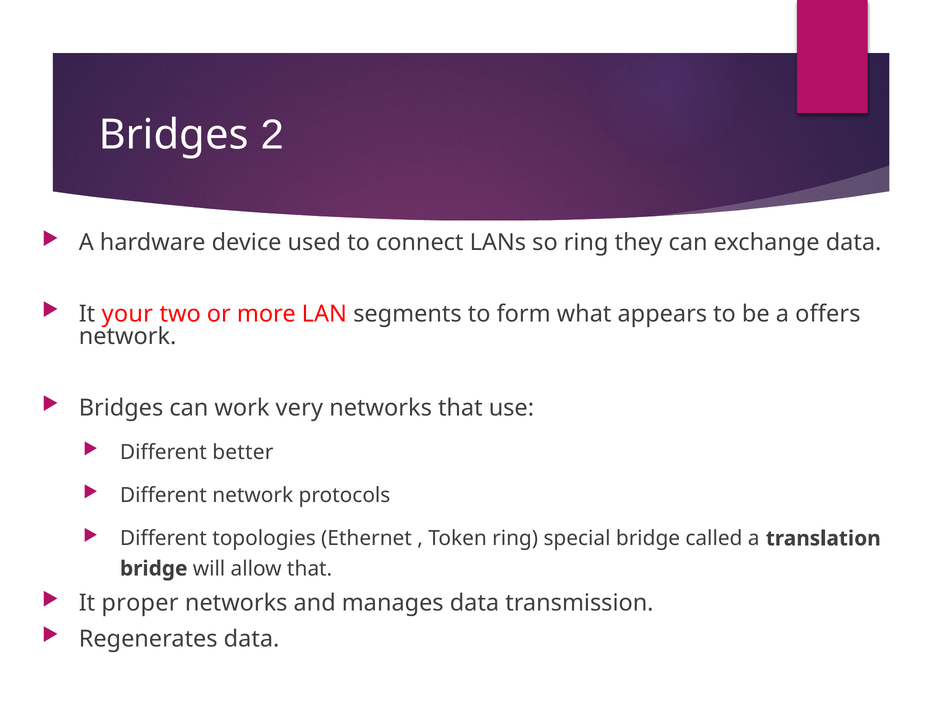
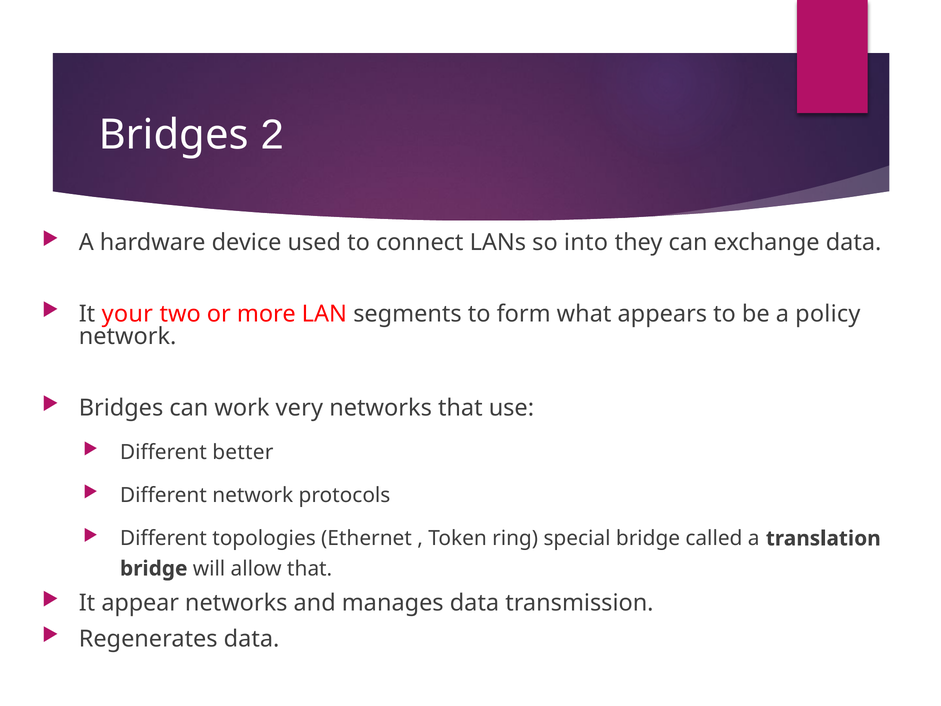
so ring: ring -> into
offers: offers -> policy
proper: proper -> appear
